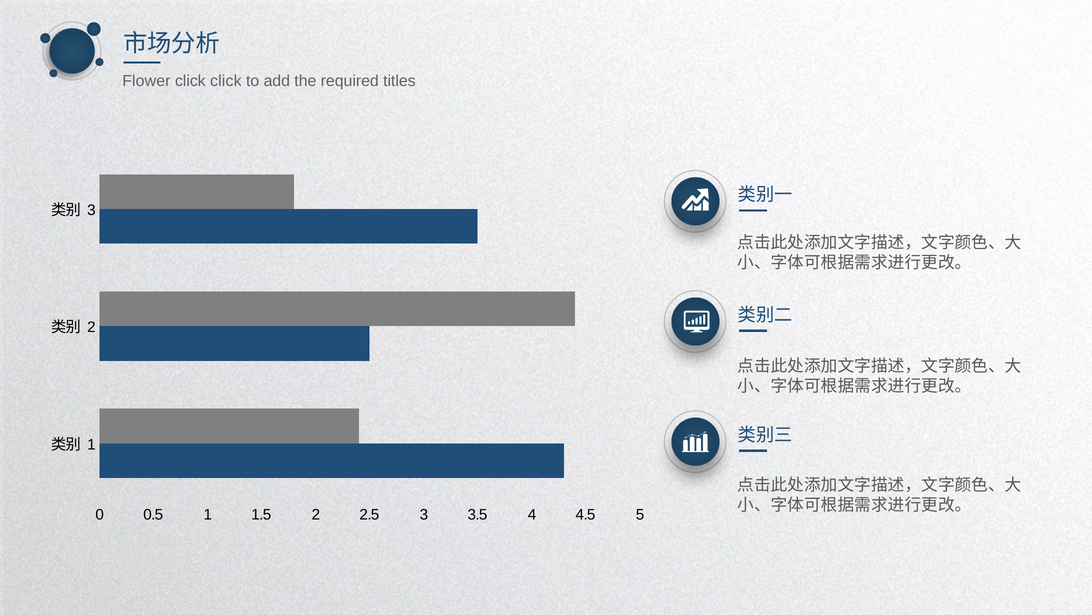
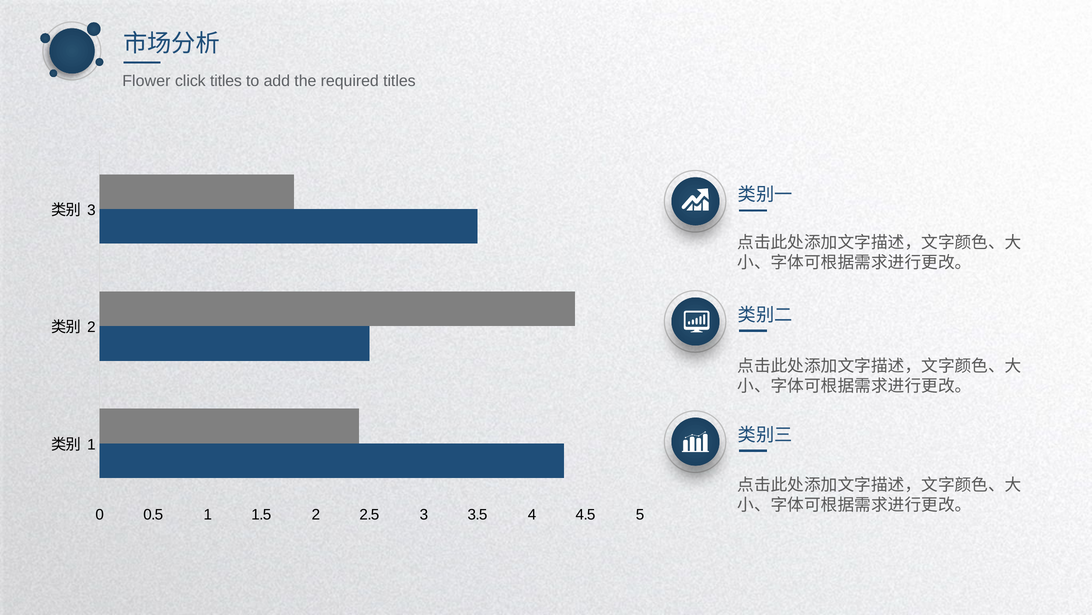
click click: click -> titles
